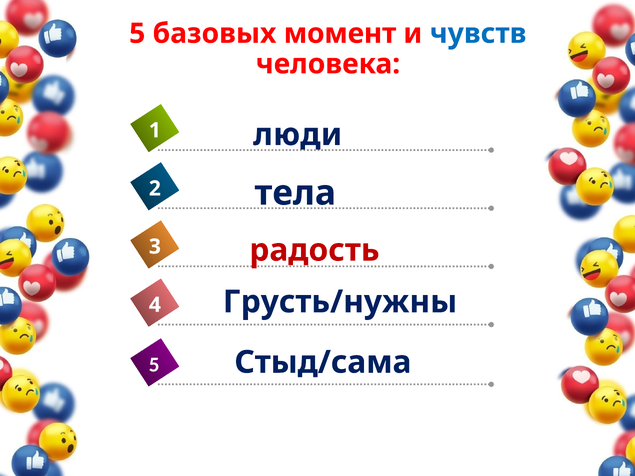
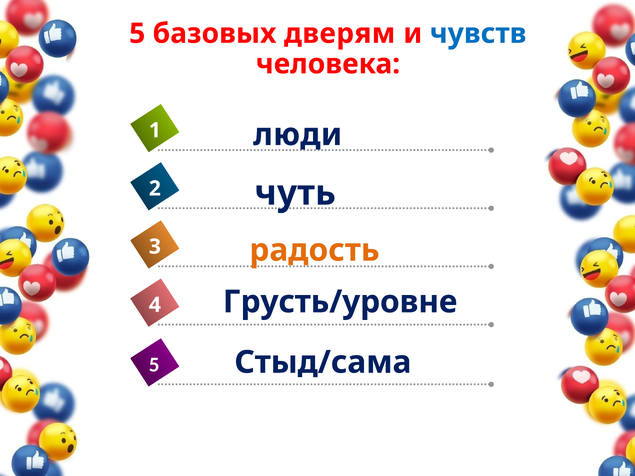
момент: момент -> дверям
тела: тела -> чуть
радость colour: red -> orange
Грусть/нужны: Грусть/нужны -> Грусть/уровне
